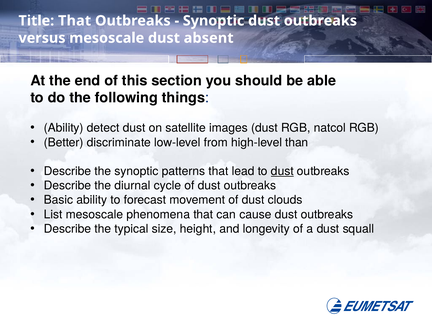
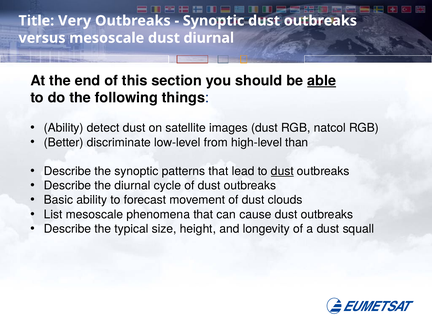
Title That: That -> Very
dust absent: absent -> diurnal
able underline: none -> present
